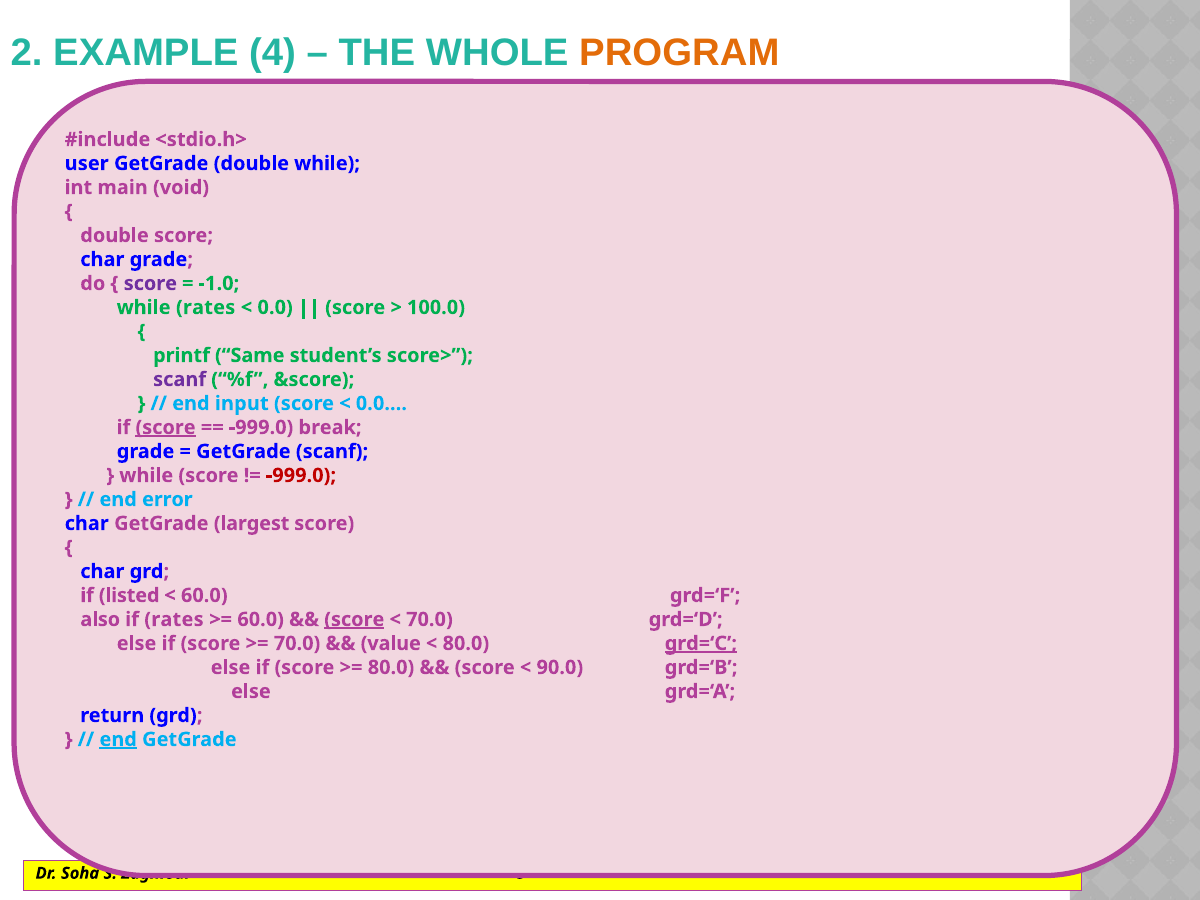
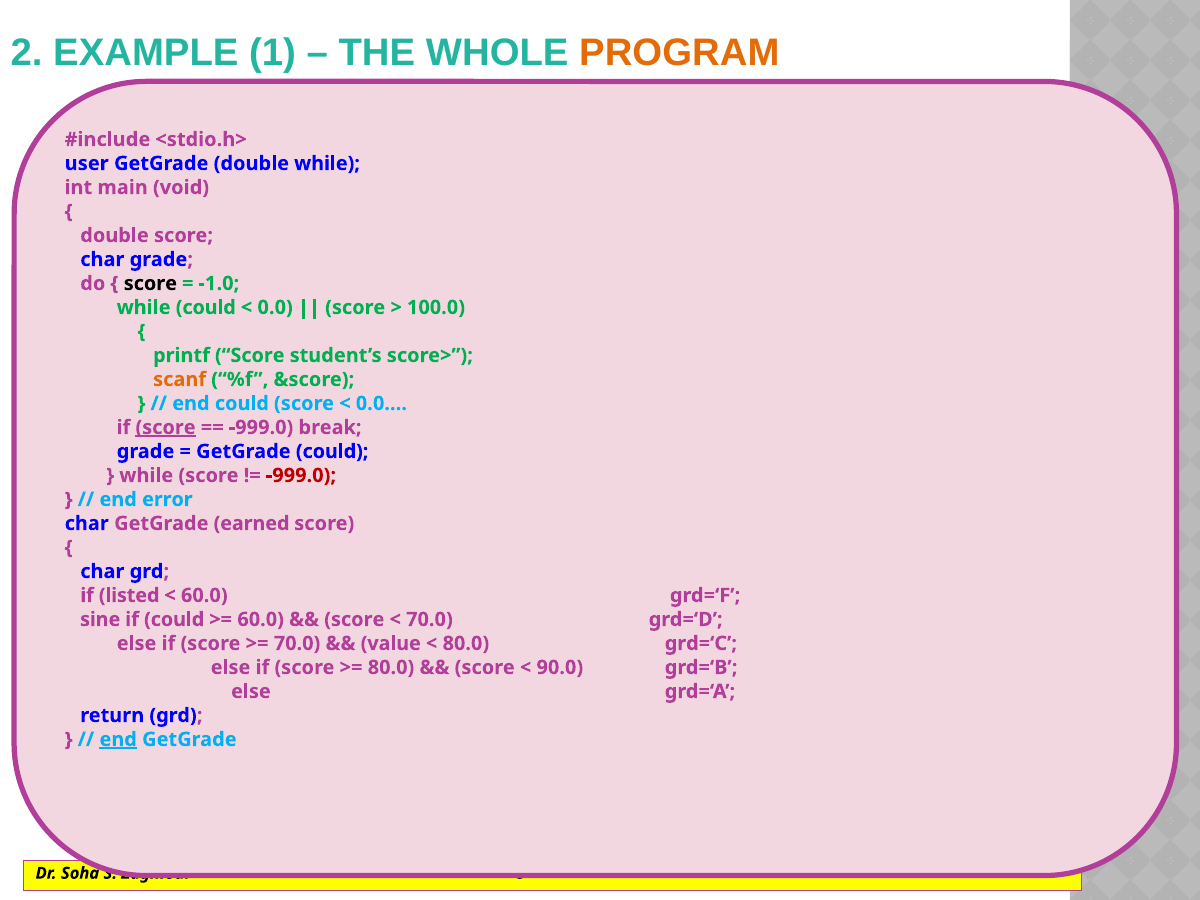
4: 4 -> 1
score at (150, 283) colour: purple -> black
while rates: rates -> could
printf Same: Same -> Score
scanf at (180, 379) colour: purple -> orange
end input: input -> could
GetGrade scanf: scanf -> could
largest: largest -> earned
also: also -> sine
if rates: rates -> could
score at (354, 619) underline: present -> none
grd=‘C underline: present -> none
